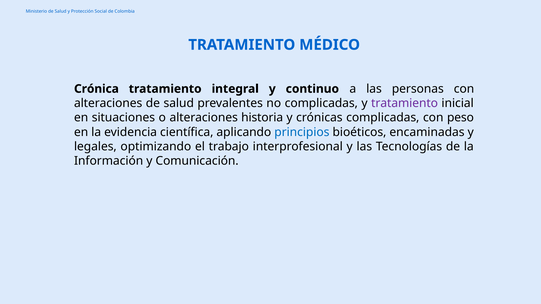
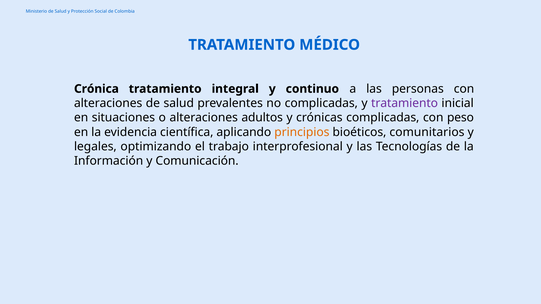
historia: historia -> adultos
principios colour: blue -> orange
encaminadas: encaminadas -> comunitarios
